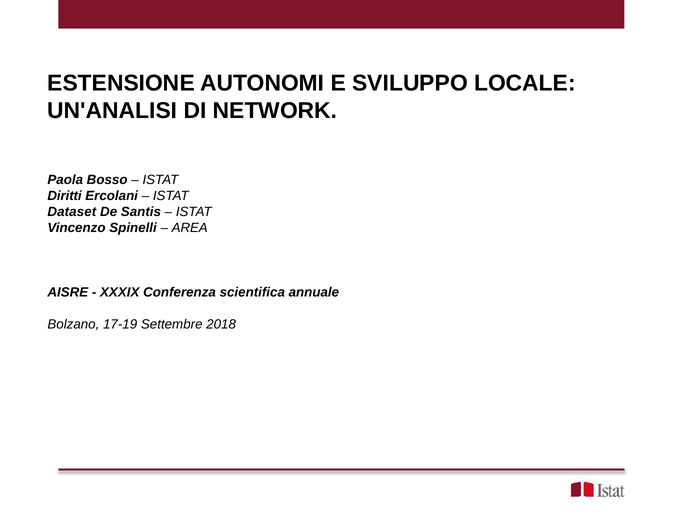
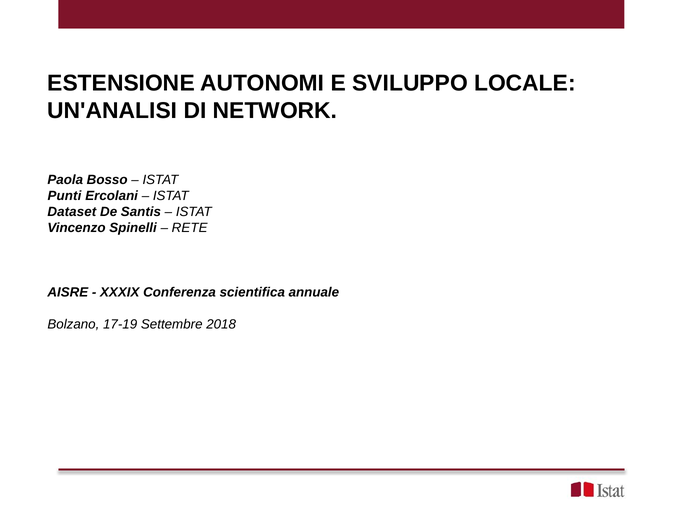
Diritti: Diritti -> Punti
AREA: AREA -> RETE
